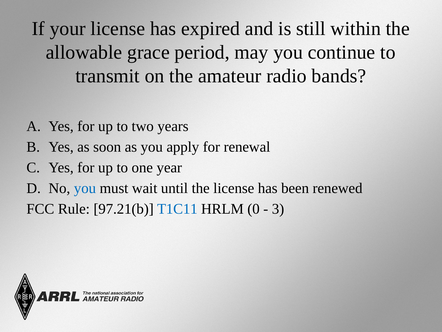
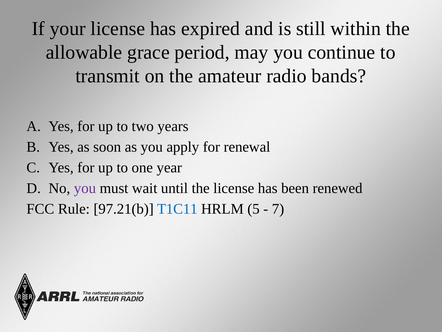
you at (85, 188) colour: blue -> purple
0: 0 -> 5
3: 3 -> 7
